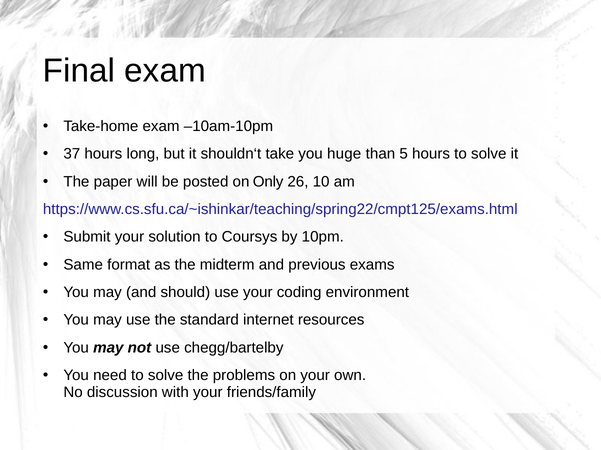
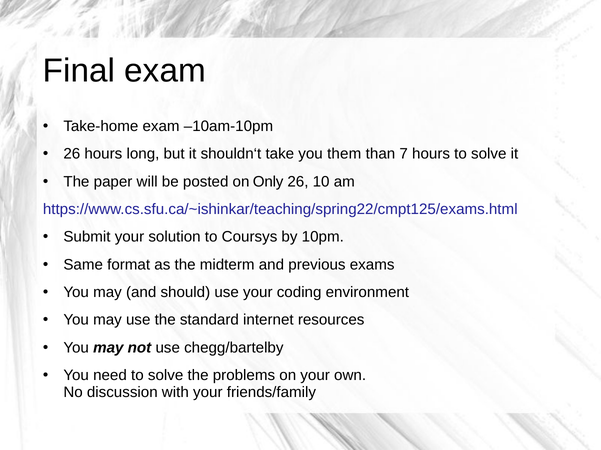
37 at (72, 154): 37 -> 26
huge: huge -> them
5: 5 -> 7
